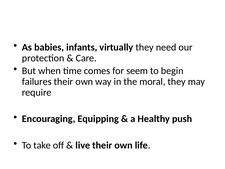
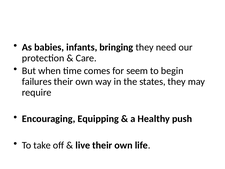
virtually: virtually -> bringing
moral: moral -> states
